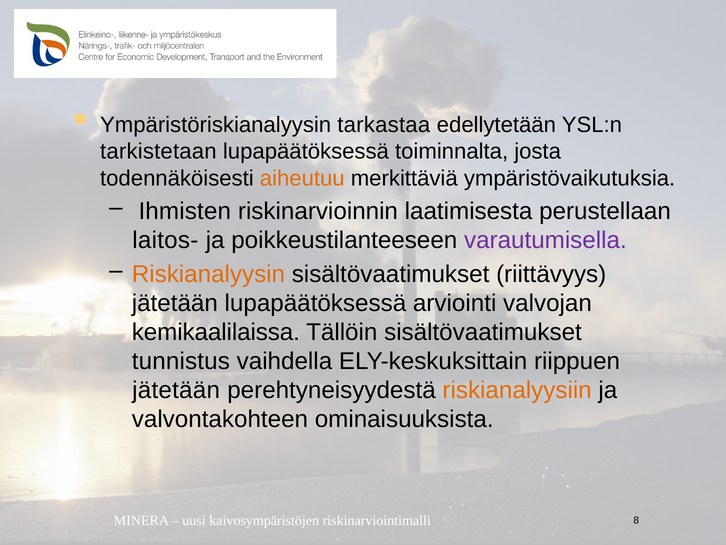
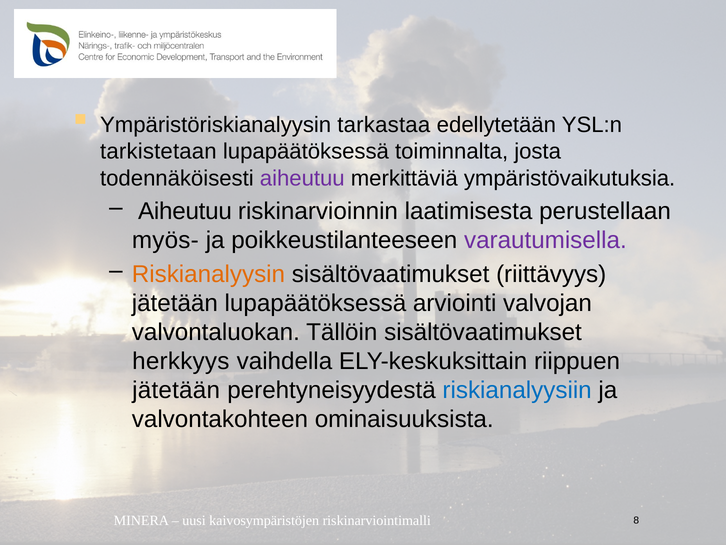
aiheutuu at (302, 178) colour: orange -> purple
Ihmisten at (185, 211): Ihmisten -> Aiheutuu
laitos-: laitos- -> myös-
kemikaalilaissa: kemikaalilaissa -> valvontaluokan
tunnistus: tunnistus -> herkkyys
riskianalyysiin colour: orange -> blue
